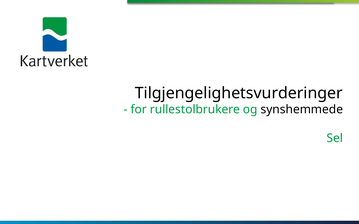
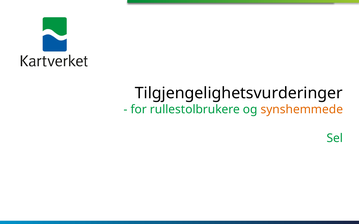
synshemmede colour: black -> orange
